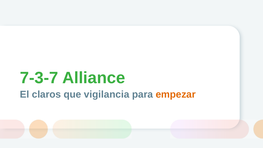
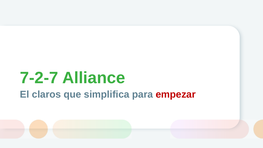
7-3-7: 7-3-7 -> 7-2-7
vigilancia: vigilancia -> simplifica
empezar colour: orange -> red
